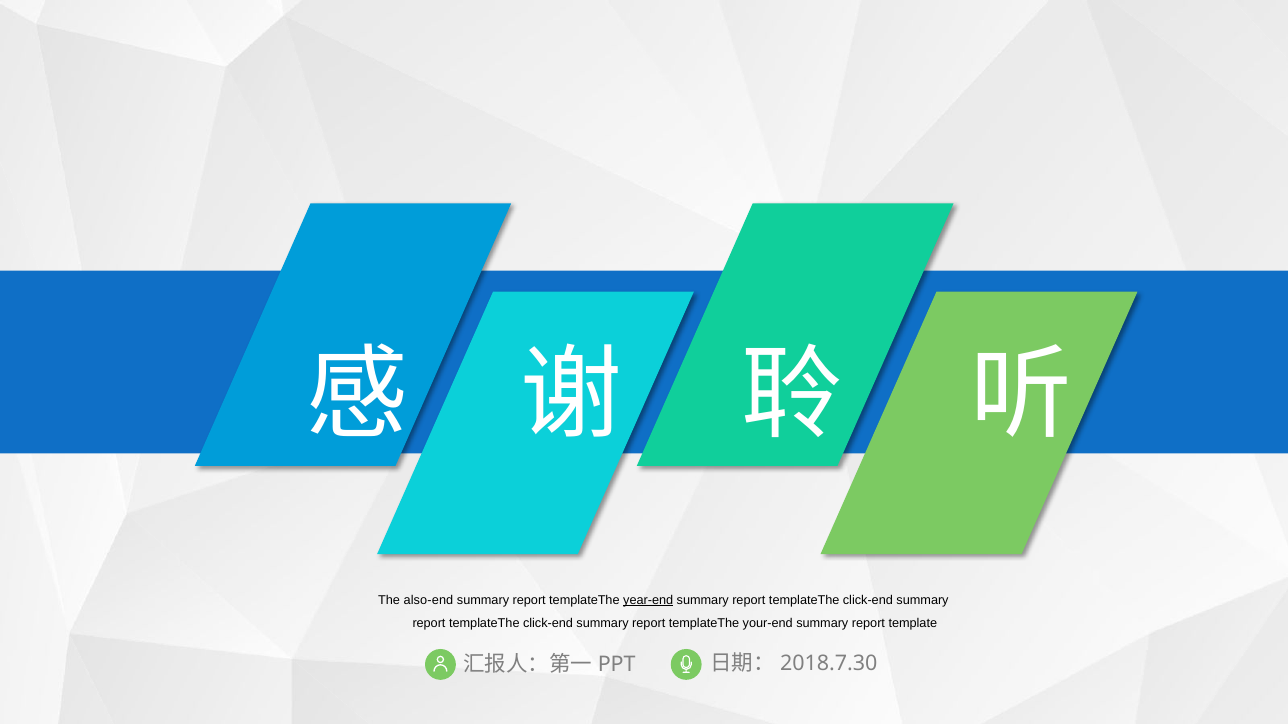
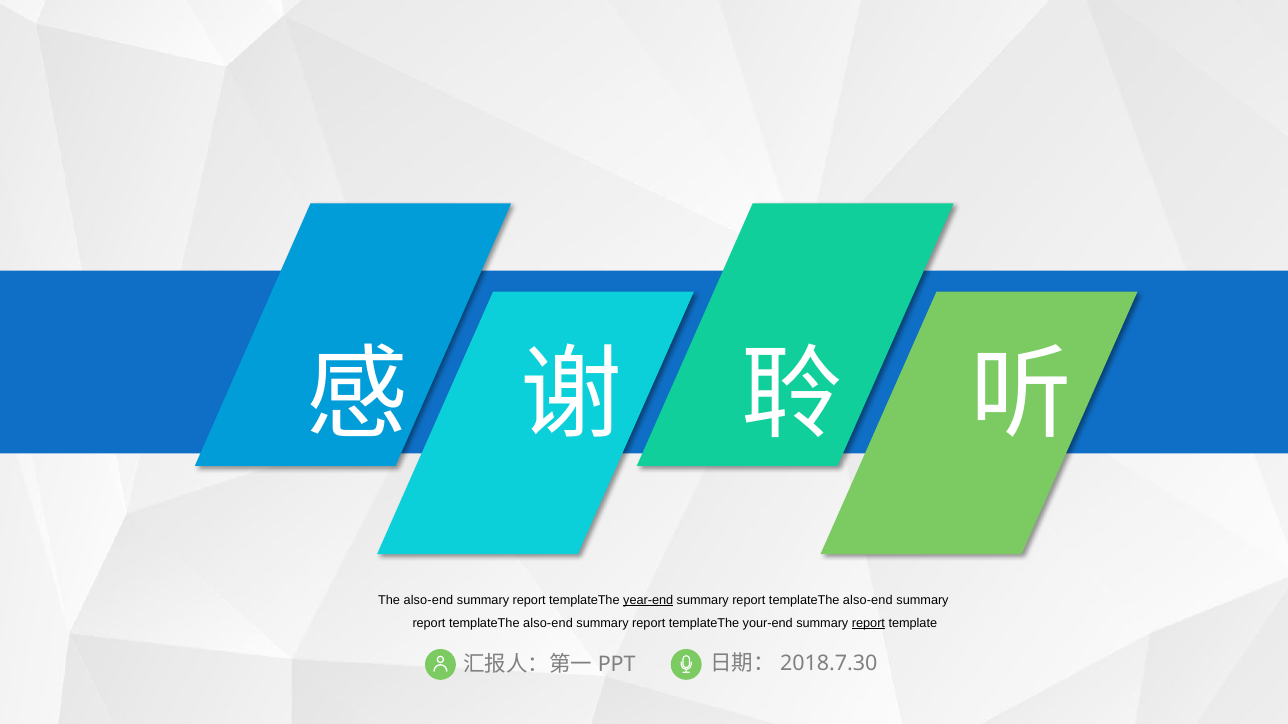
click-end at (868, 601): click-end -> also-end
click-end at (548, 624): click-end -> also-end
report at (868, 624) underline: none -> present
